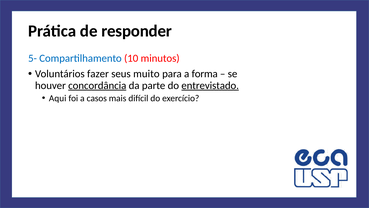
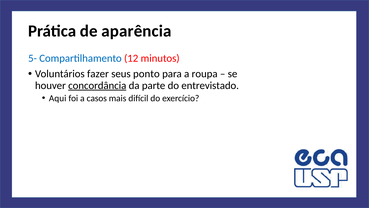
responder: responder -> aparência
10: 10 -> 12
muito: muito -> ponto
forma: forma -> roupa
entrevistado underline: present -> none
